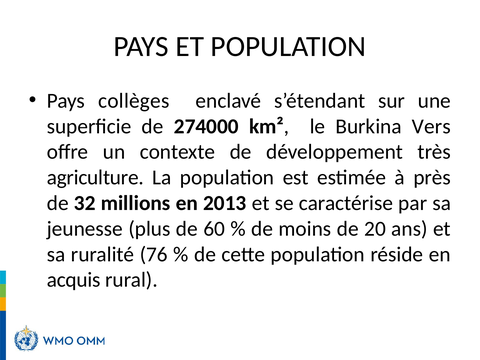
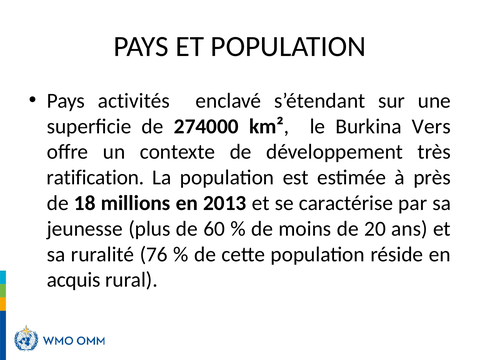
collèges: collèges -> activités
agriculture: agriculture -> ratification
32: 32 -> 18
